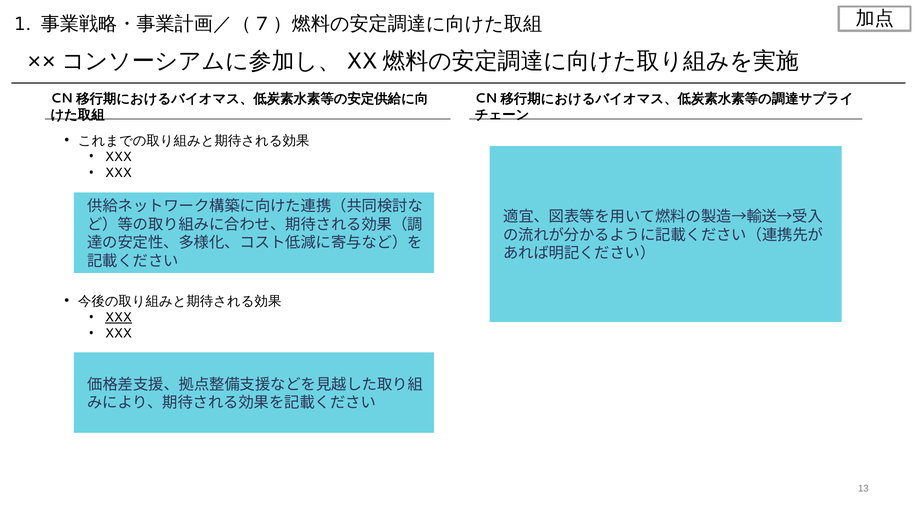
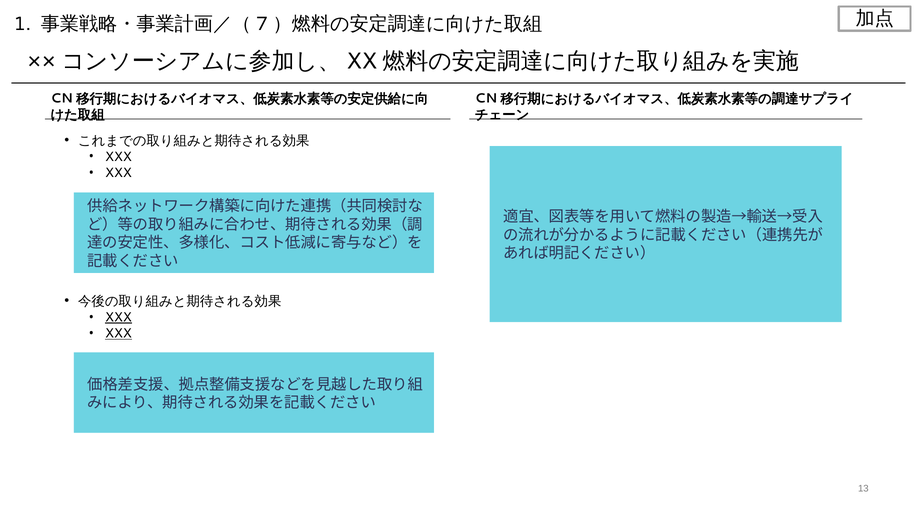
XXX at (118, 333) underline: none -> present
